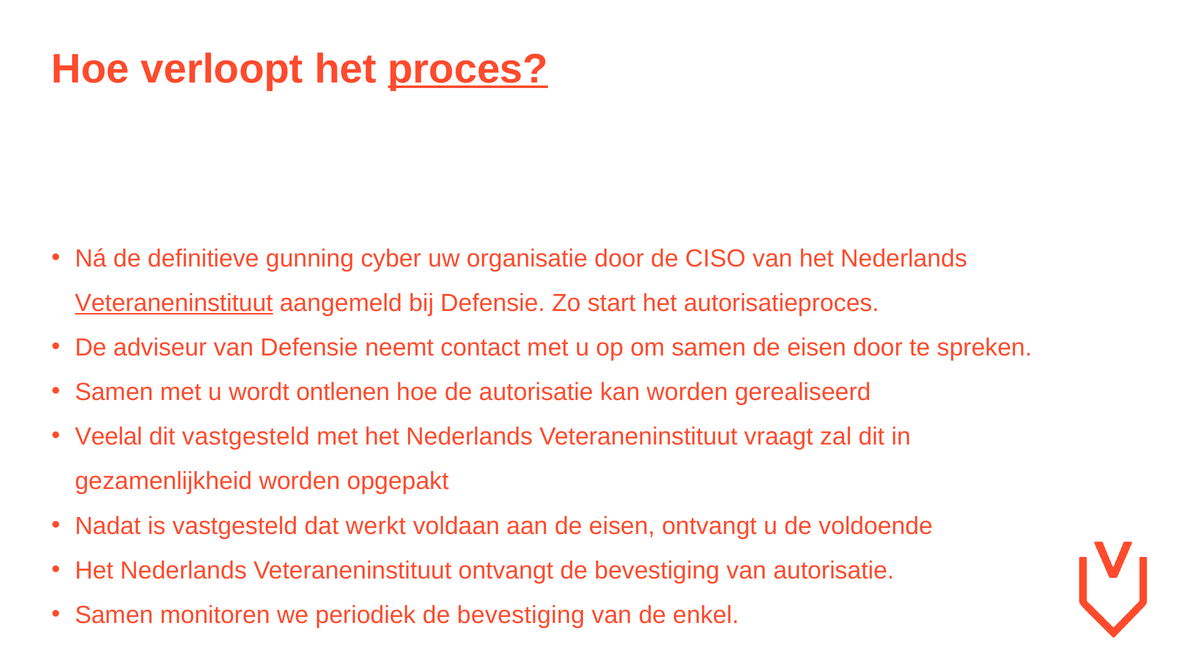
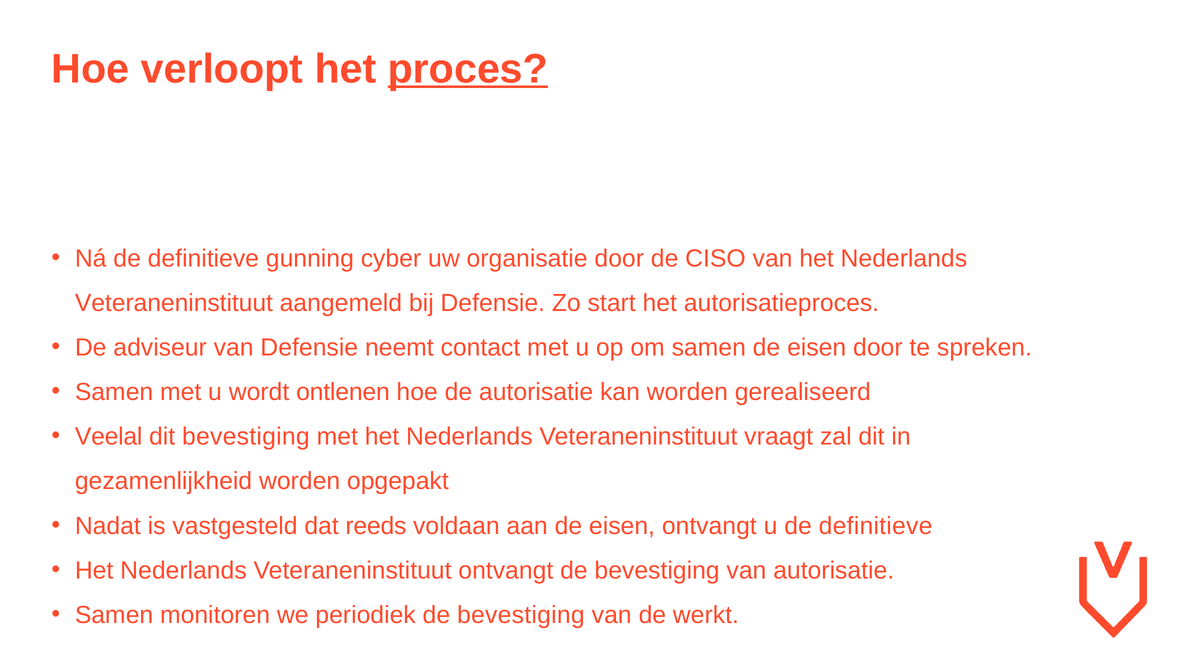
Veteraneninstituut at (174, 303) underline: present -> none
dit vastgesteld: vastgesteld -> bevestiging
werkt: werkt -> reeds
u de voldoende: voldoende -> definitieve
enkel: enkel -> werkt
